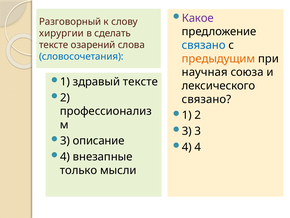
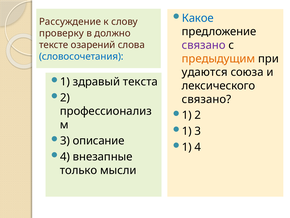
Какое colour: purple -> blue
Разговорный: Разговорный -> Рассуждение
хирургии: хирургии -> проверку
сделать: сделать -> должно
связано at (204, 45) colour: blue -> purple
научная: научная -> удаются
здравый тексте: тексте -> текста
3 at (187, 131): 3 -> 1
4 at (187, 147): 4 -> 1
